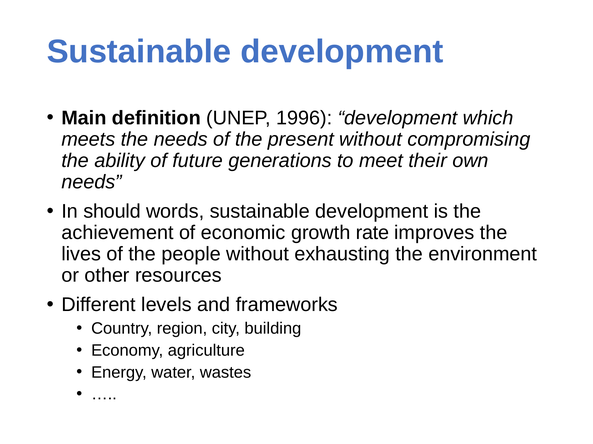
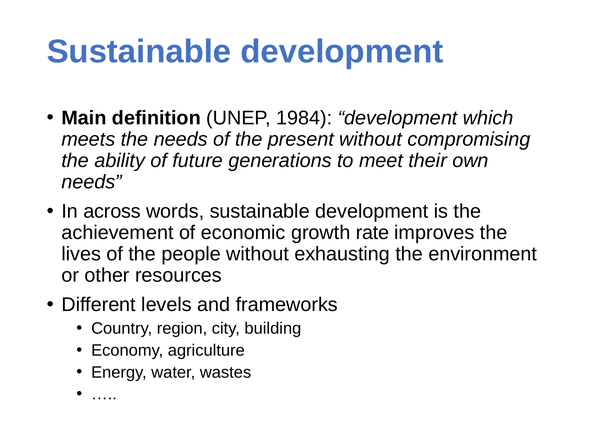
1996: 1996 -> 1984
should: should -> across
